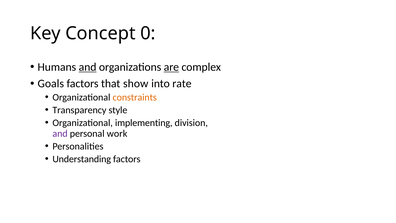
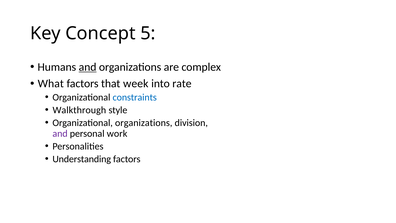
0: 0 -> 5
are underline: present -> none
Goals: Goals -> What
show: show -> week
constraints colour: orange -> blue
Transparency: Transparency -> Walkthrough
Organizational implementing: implementing -> organizations
